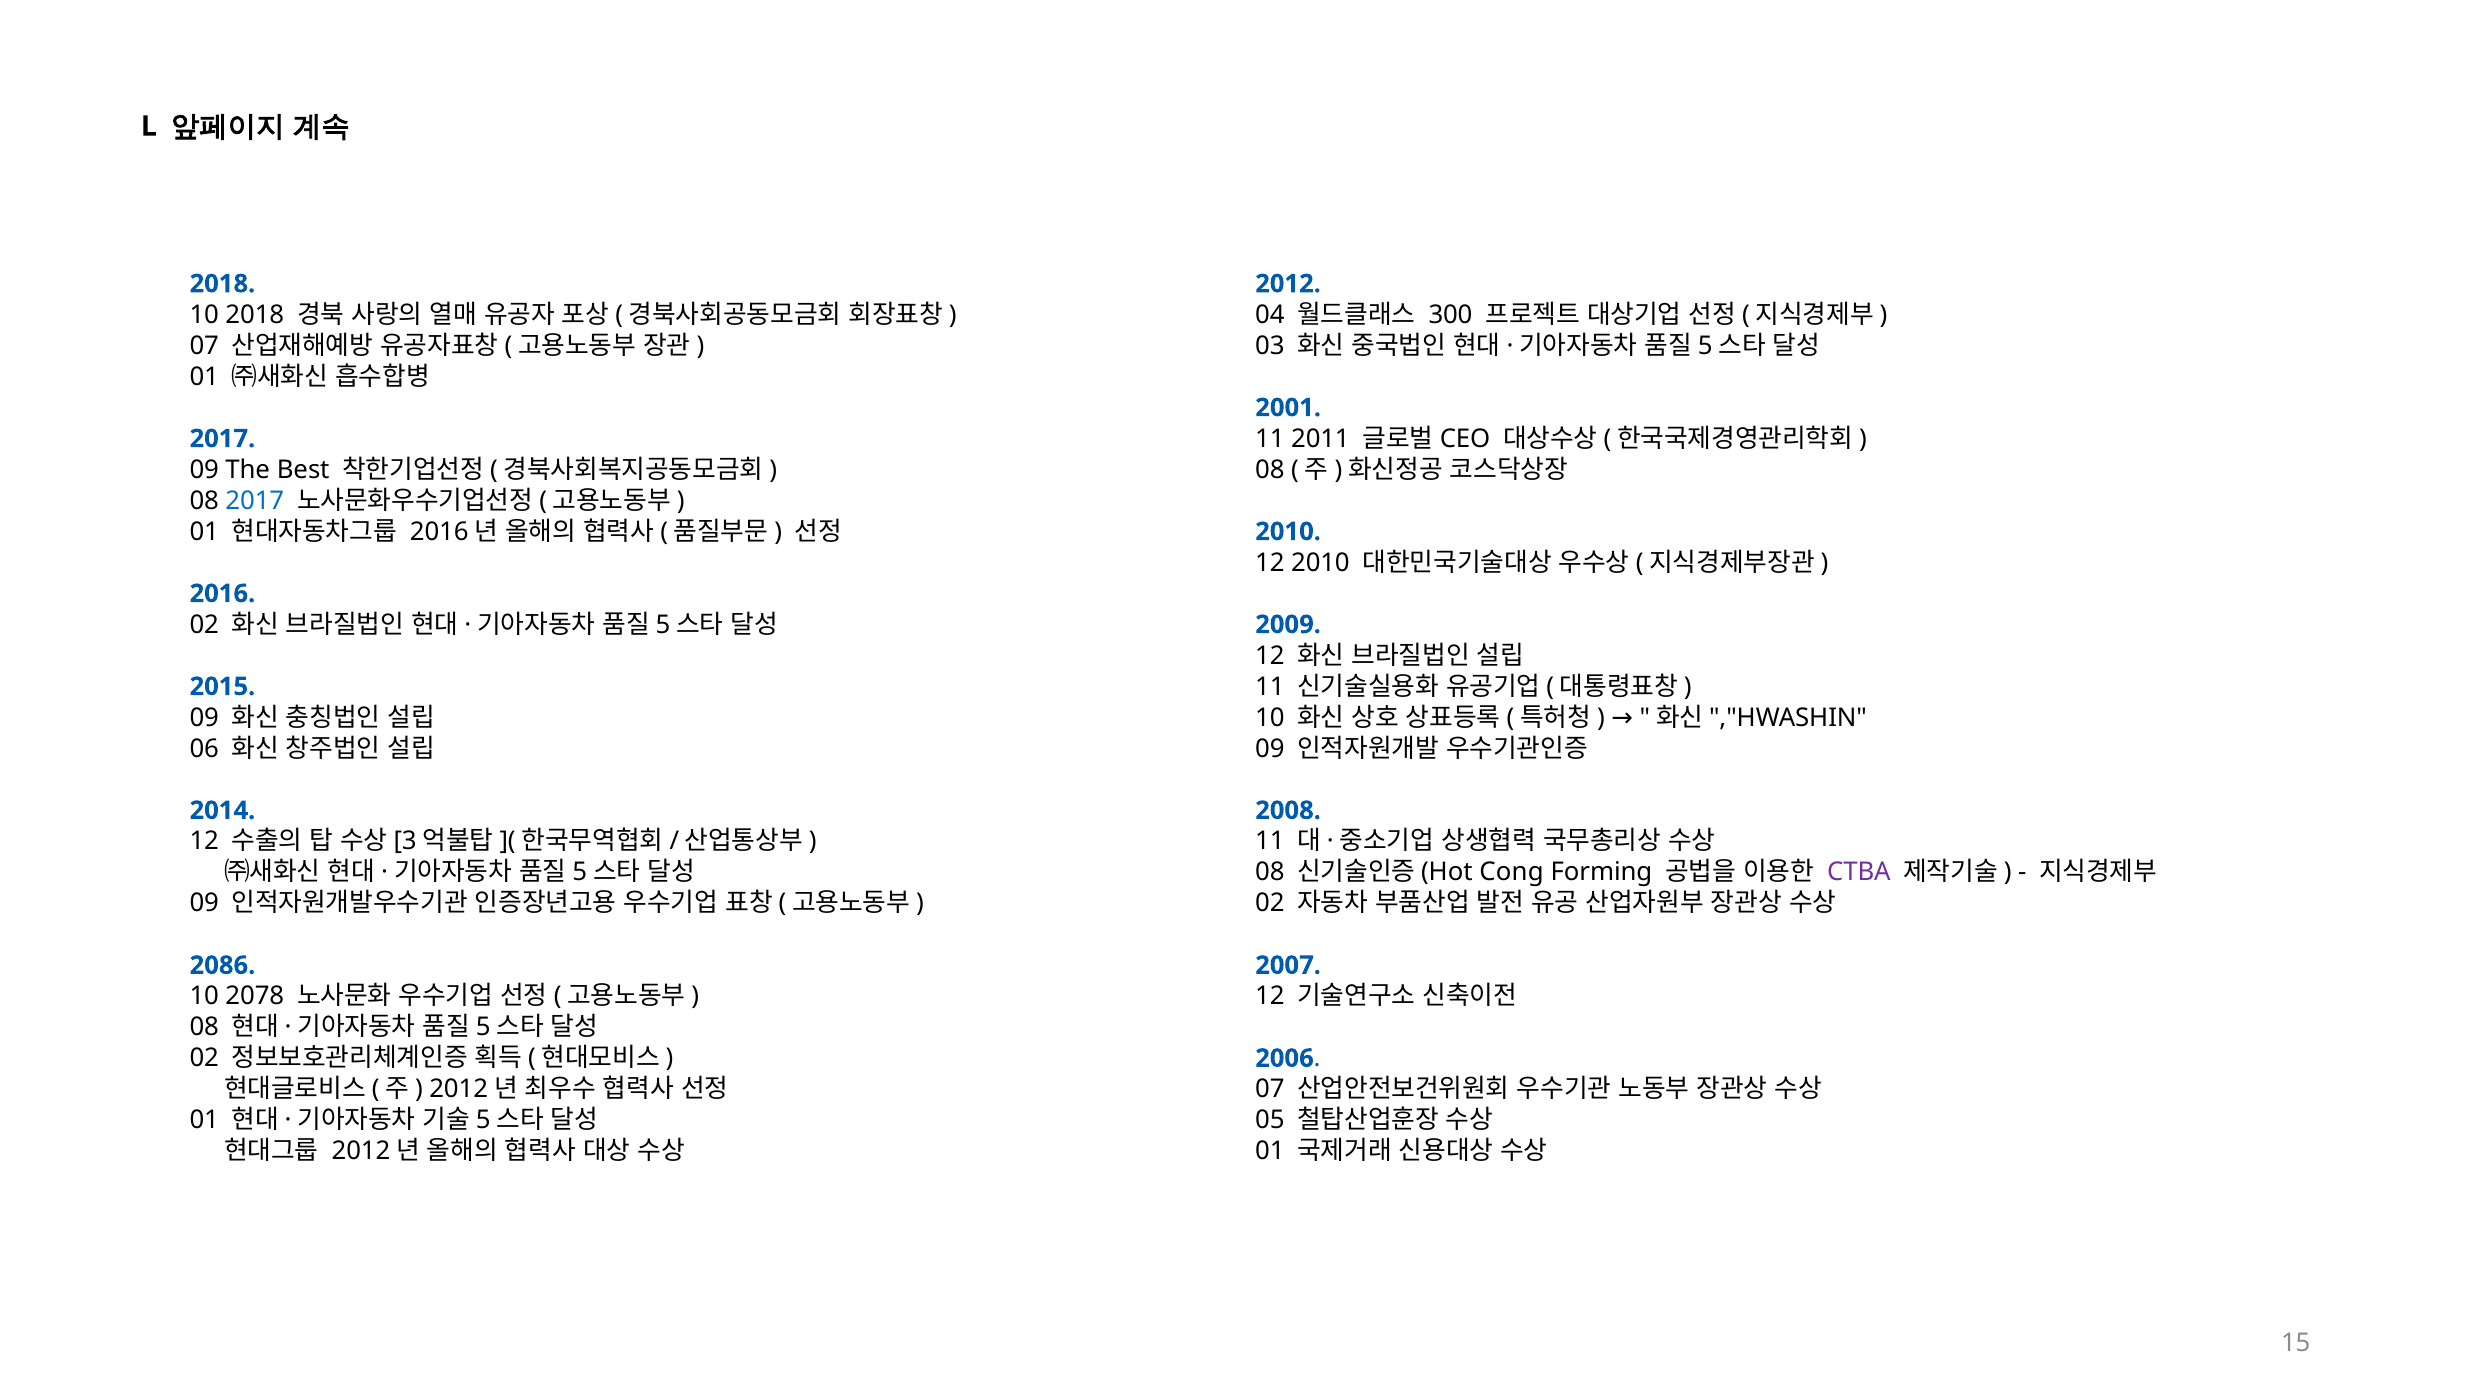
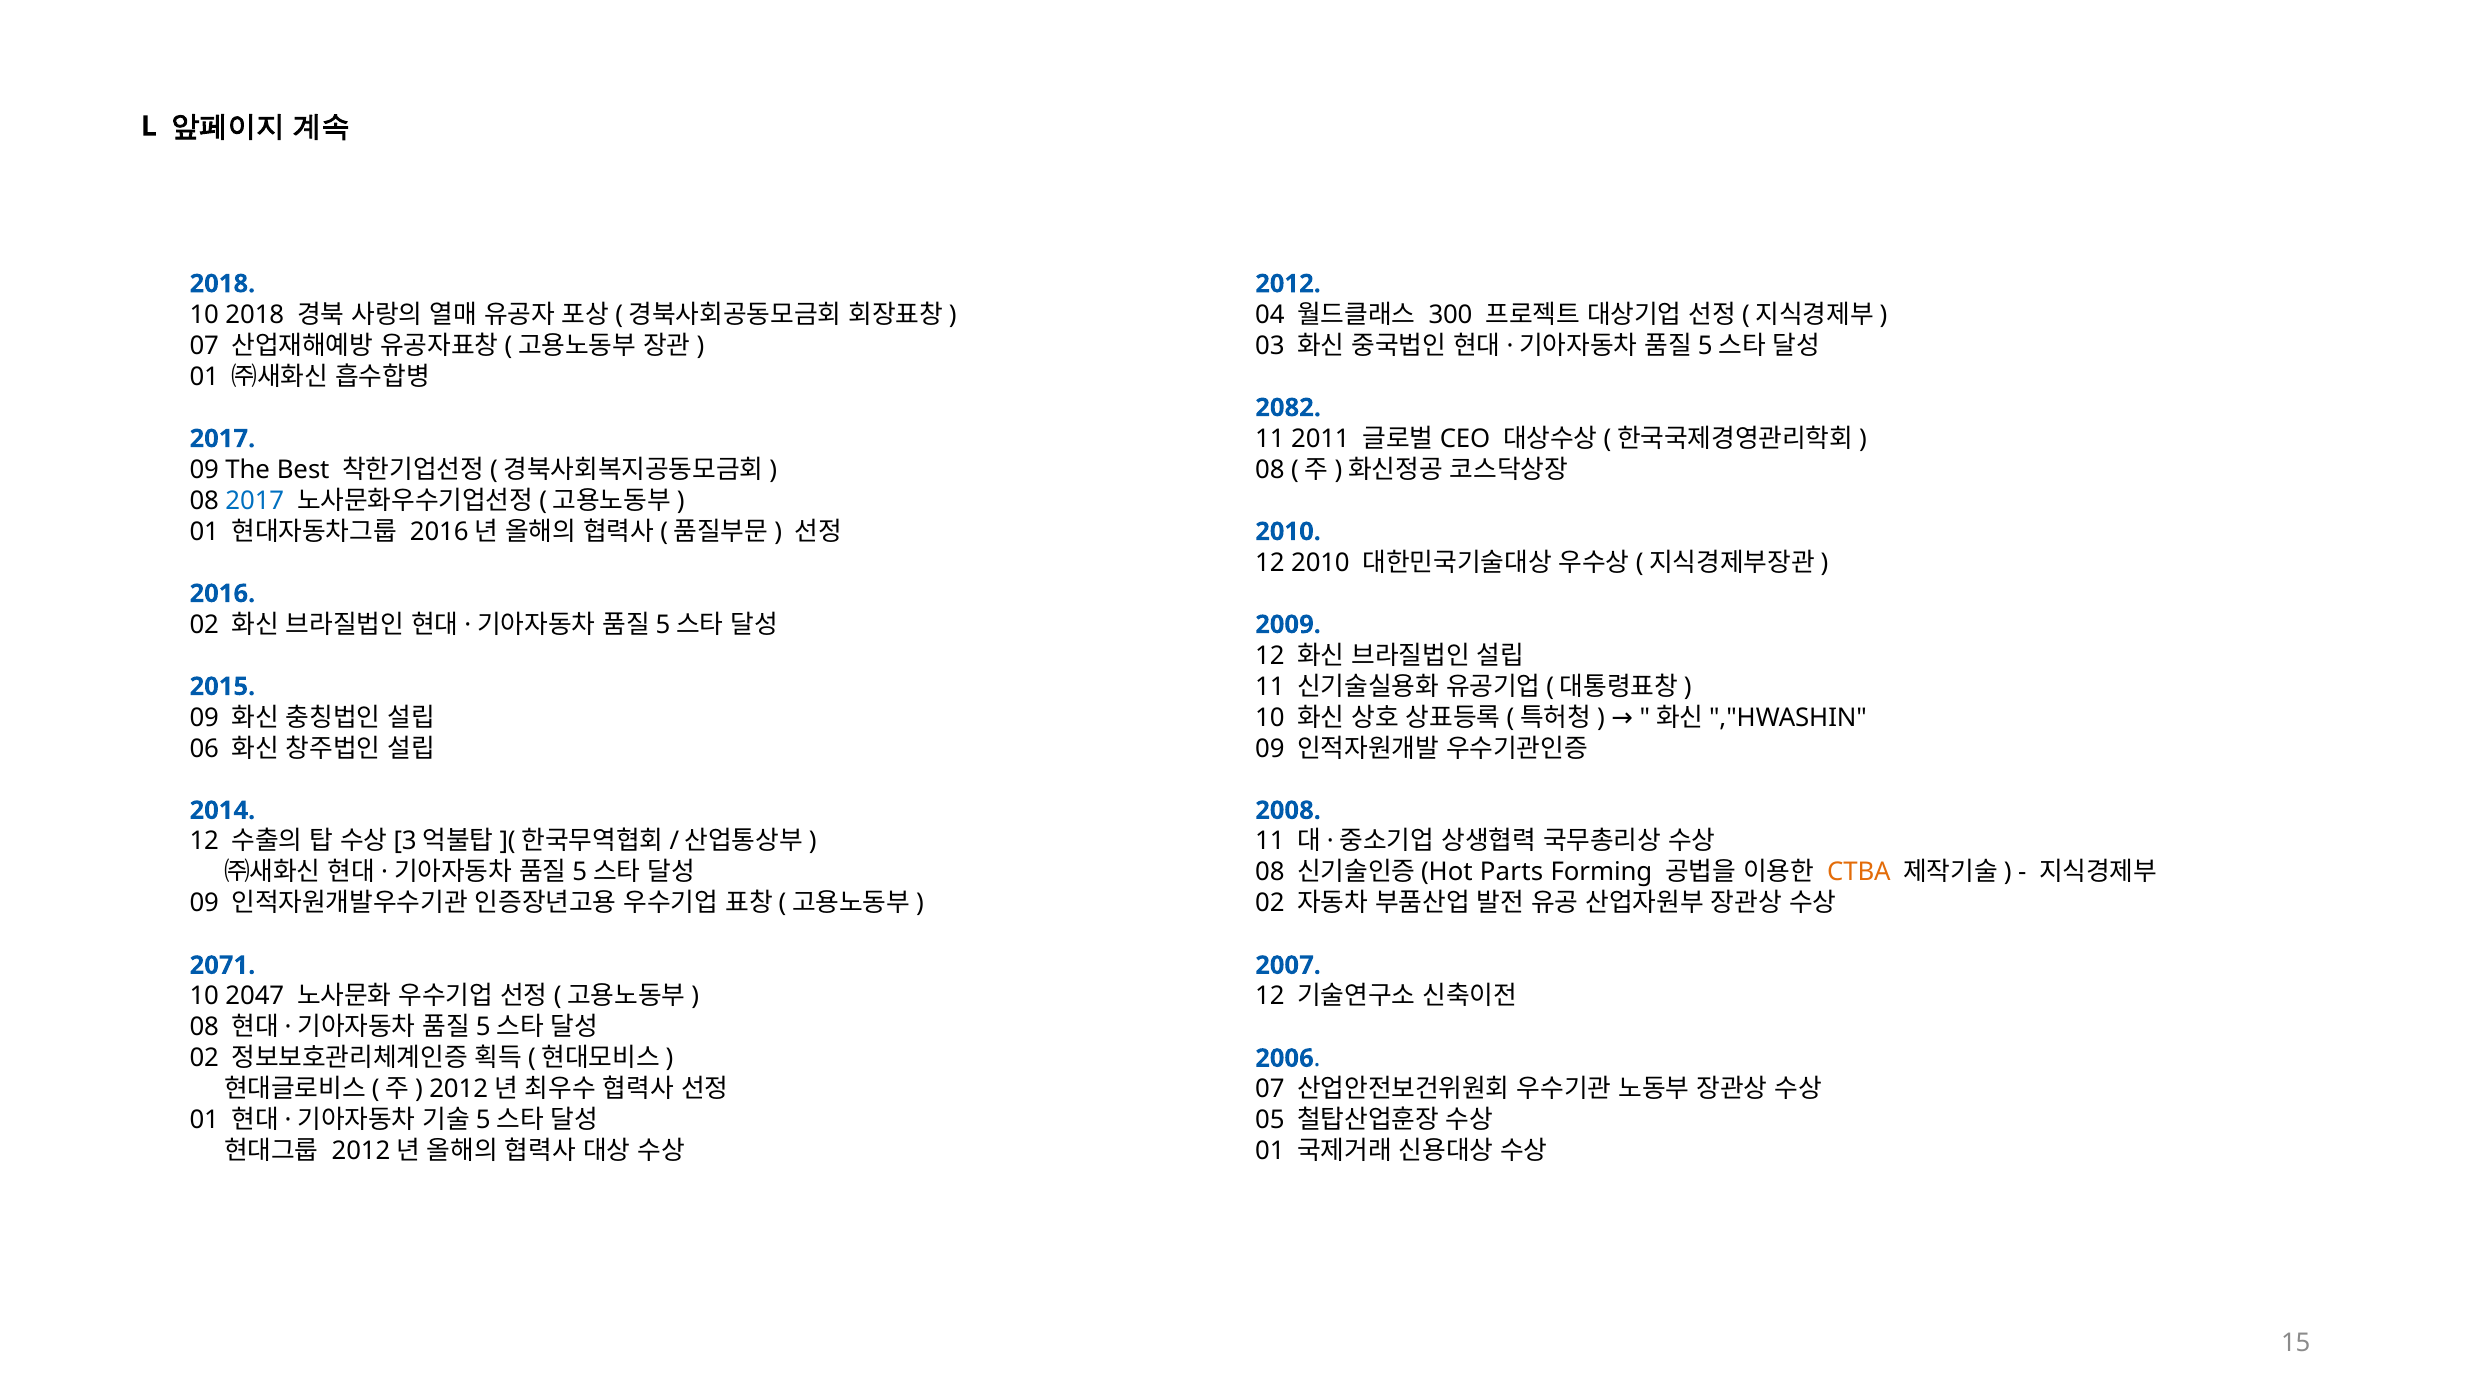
2001: 2001 -> 2082
Cong: Cong -> Parts
CTBA colour: purple -> orange
2086: 2086 -> 2071
2078: 2078 -> 2047
